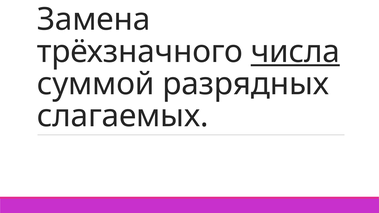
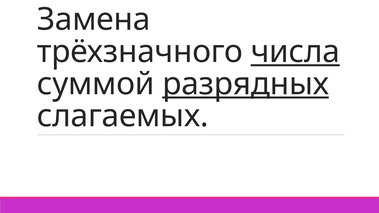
разрядных underline: none -> present
